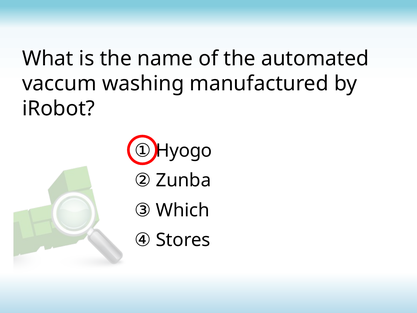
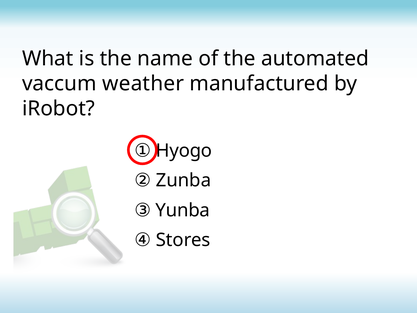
washing: washing -> weather
Which: Which -> Yunba
